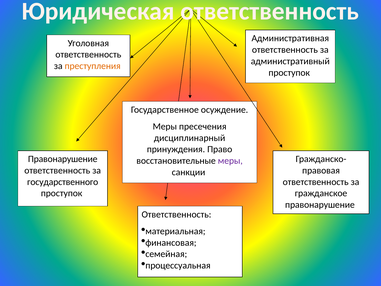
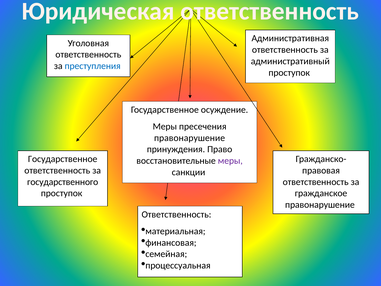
преступления colour: orange -> blue
дисциплинарный at (190, 138): дисциплинарный -> правонарушение
Правонарушение at (63, 159): Правонарушение -> Государственное
